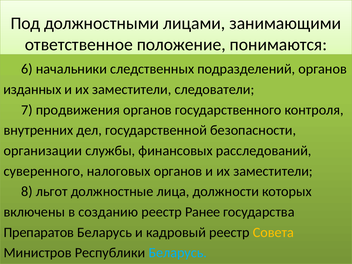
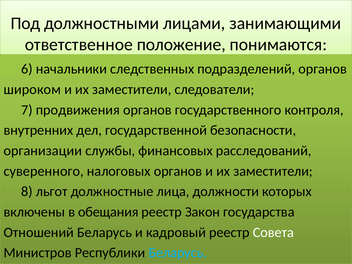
изданных: изданных -> широком
созданию: созданию -> обещания
Ранее: Ранее -> Закон
Препаратов: Препаратов -> Отношений
Совета colour: yellow -> white
